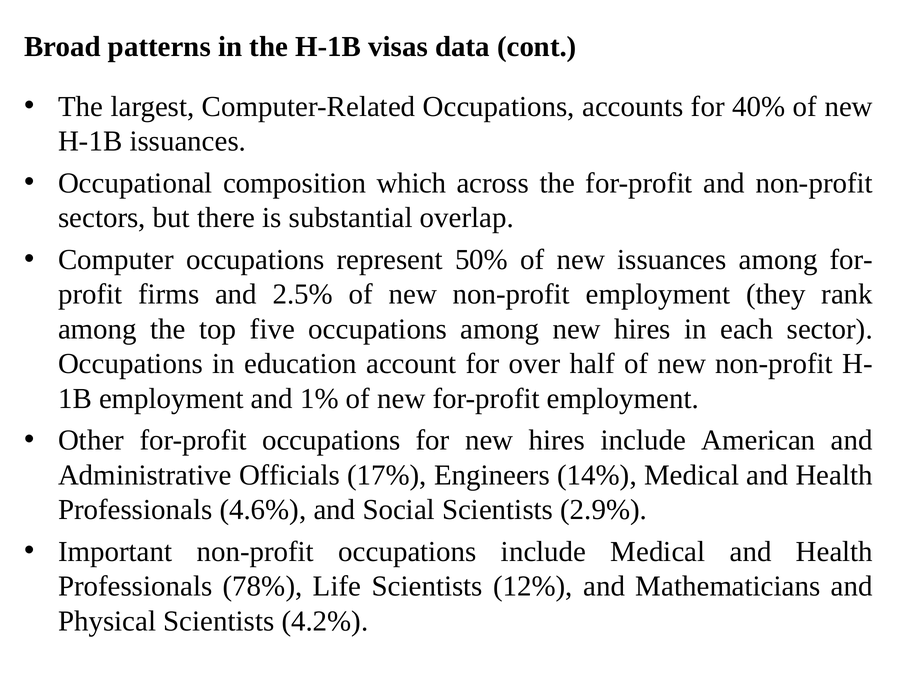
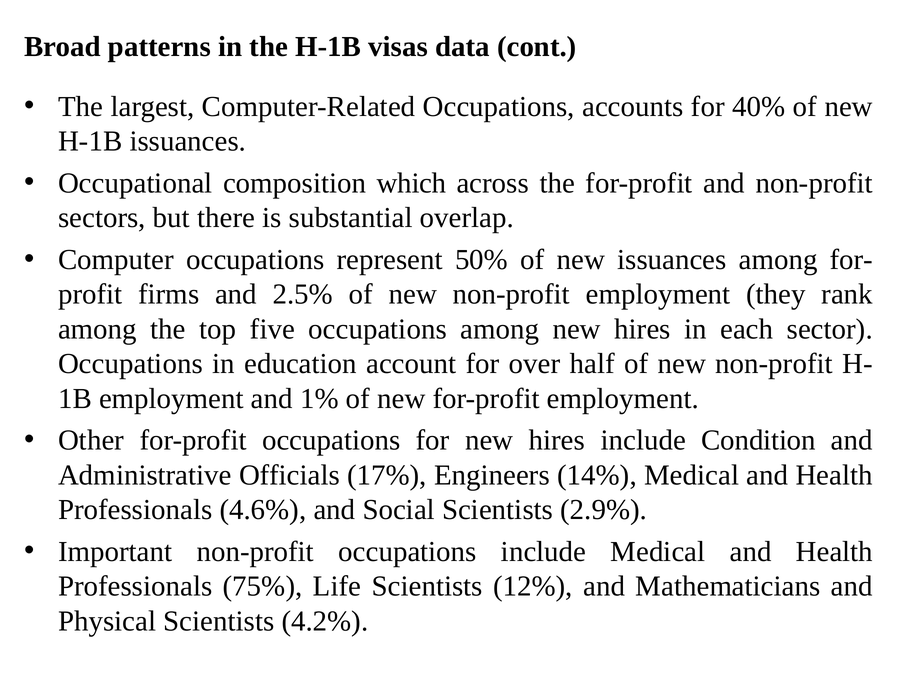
American: American -> Condition
78%: 78% -> 75%
